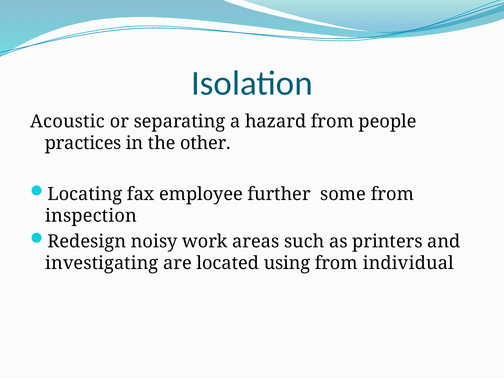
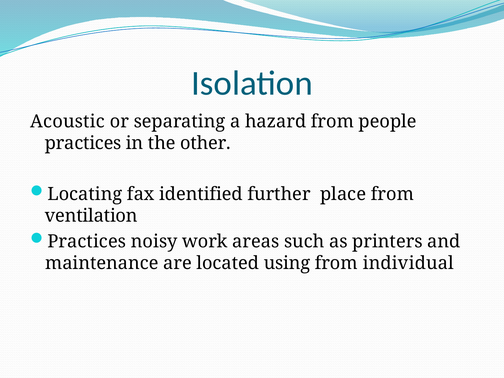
employee: employee -> identified
some: some -> place
inspection: inspection -> ventilation
Redesign at (87, 241): Redesign -> Practices
investigating: investigating -> maintenance
